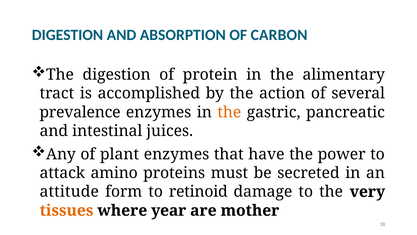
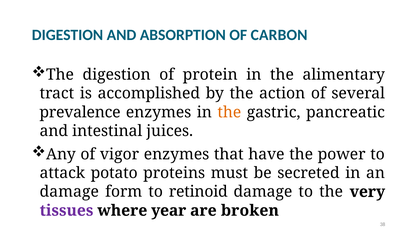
plant: plant -> vigor
amino: amino -> potato
attitude at (69, 191): attitude -> damage
tissues colour: orange -> purple
mother: mother -> broken
